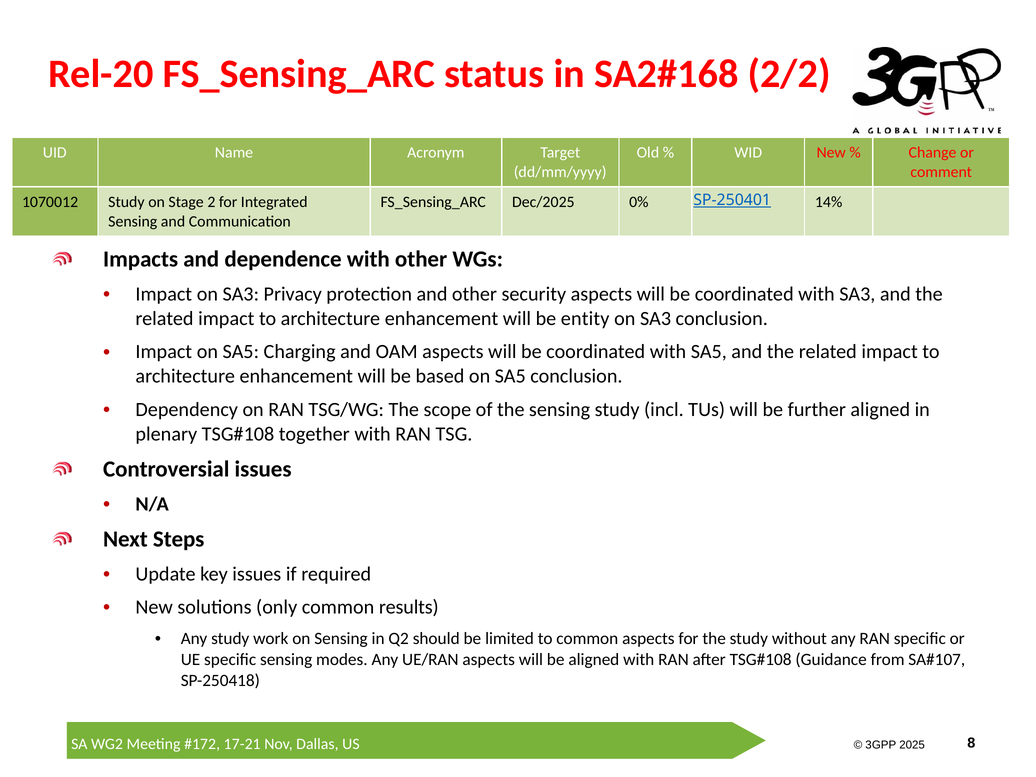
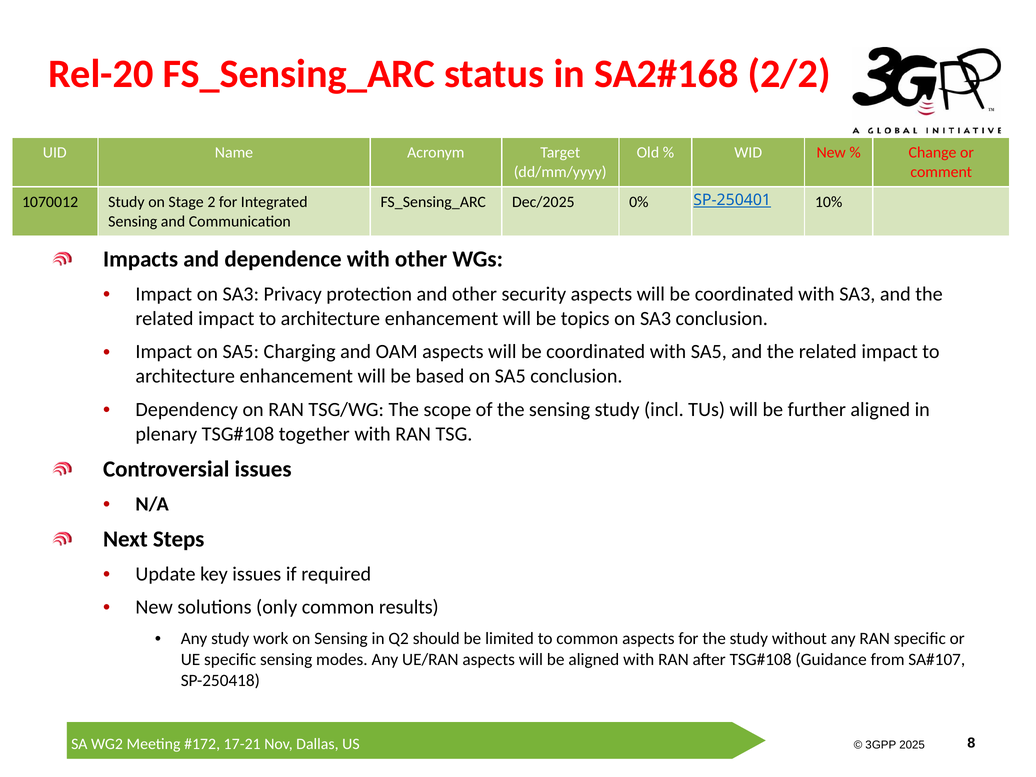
14%: 14% -> 10%
entity: entity -> topics
